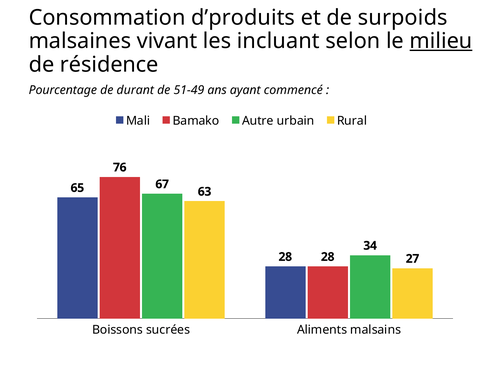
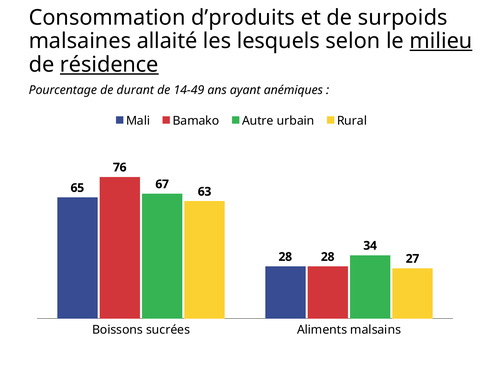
vivant: vivant -> allaité
incluant: incluant -> lesquels
résidence underline: none -> present
51-49: 51-49 -> 14-49
commencé: commencé -> anémiques
